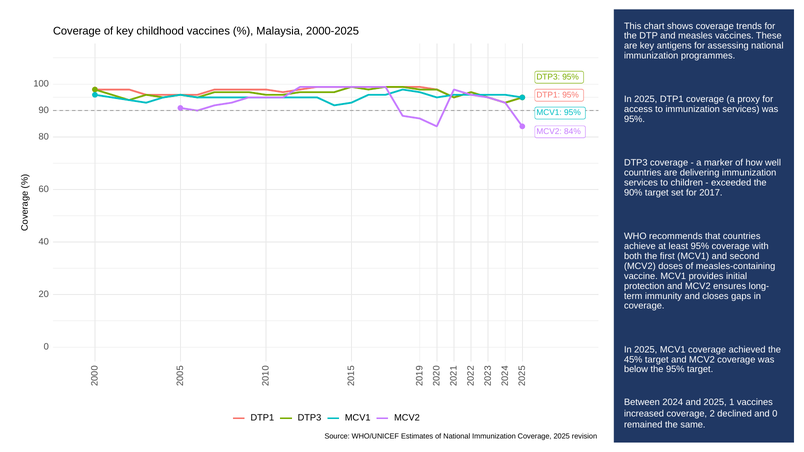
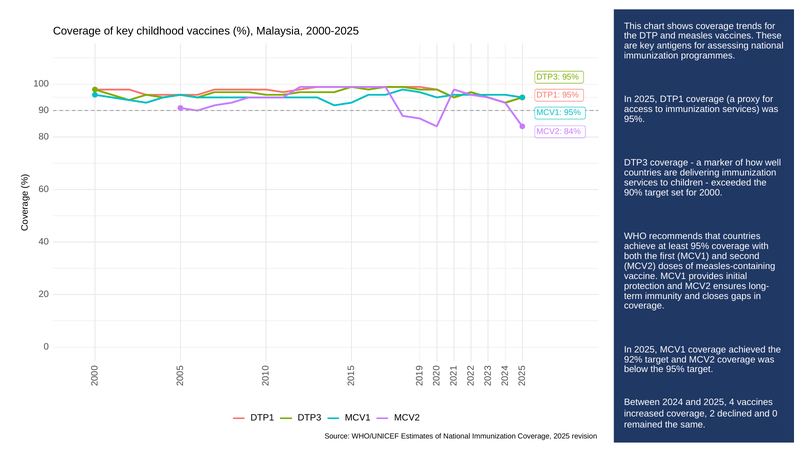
2017: 2017 -> 2000
45%: 45% -> 92%
2025 1: 1 -> 4
